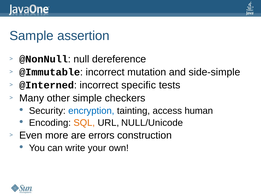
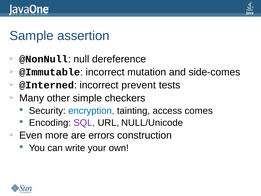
side-simple: side-simple -> side-comes
specific: specific -> prevent
human: human -> comes
SQL colour: orange -> purple
